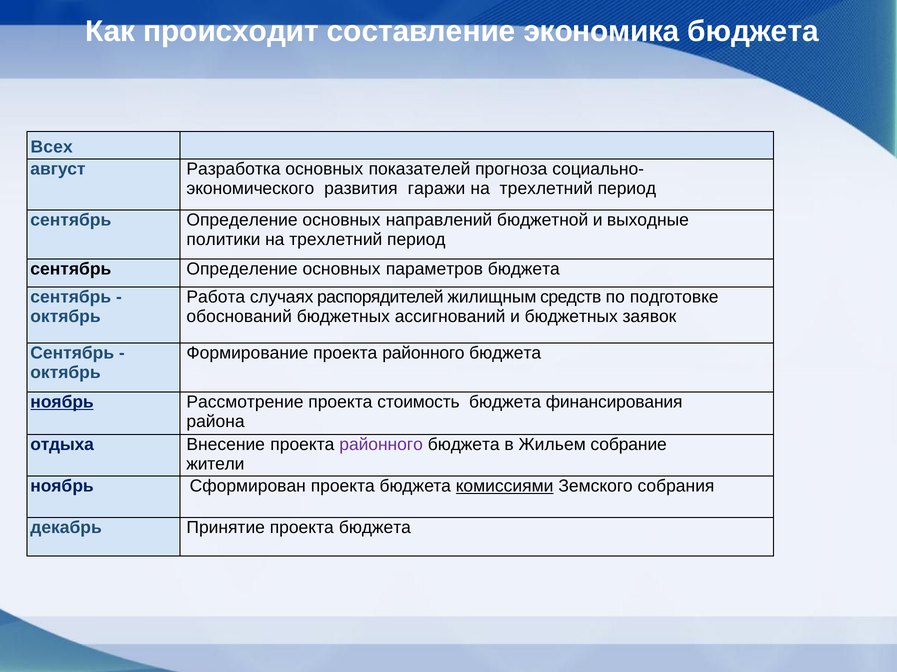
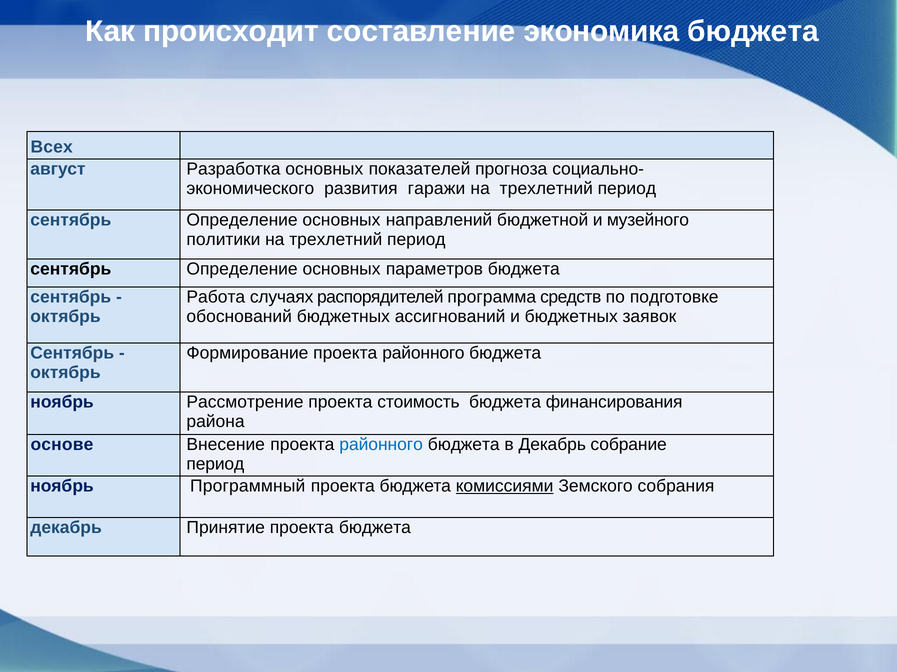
выходные: выходные -> музейного
жилищным: жилищным -> программа
ноябрь at (62, 402) underline: present -> none
отдыха: отдыха -> основе
районного at (381, 445) colour: purple -> blue
в Жильем: Жильем -> Декабрь
жители at (215, 465): жители -> период
Сформирован: Сформирован -> Программный
